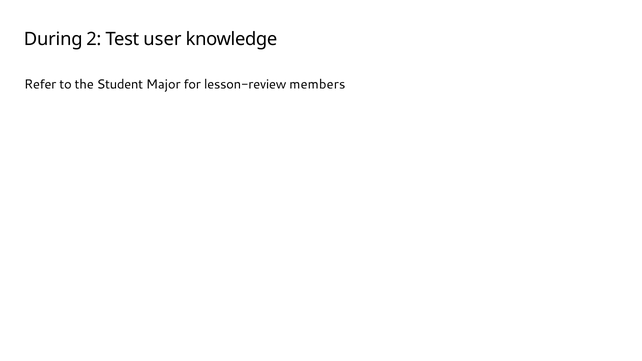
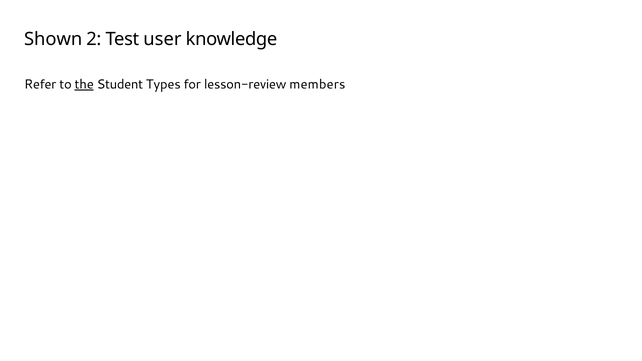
During: During -> Shown
the underline: none -> present
Major: Major -> Types
